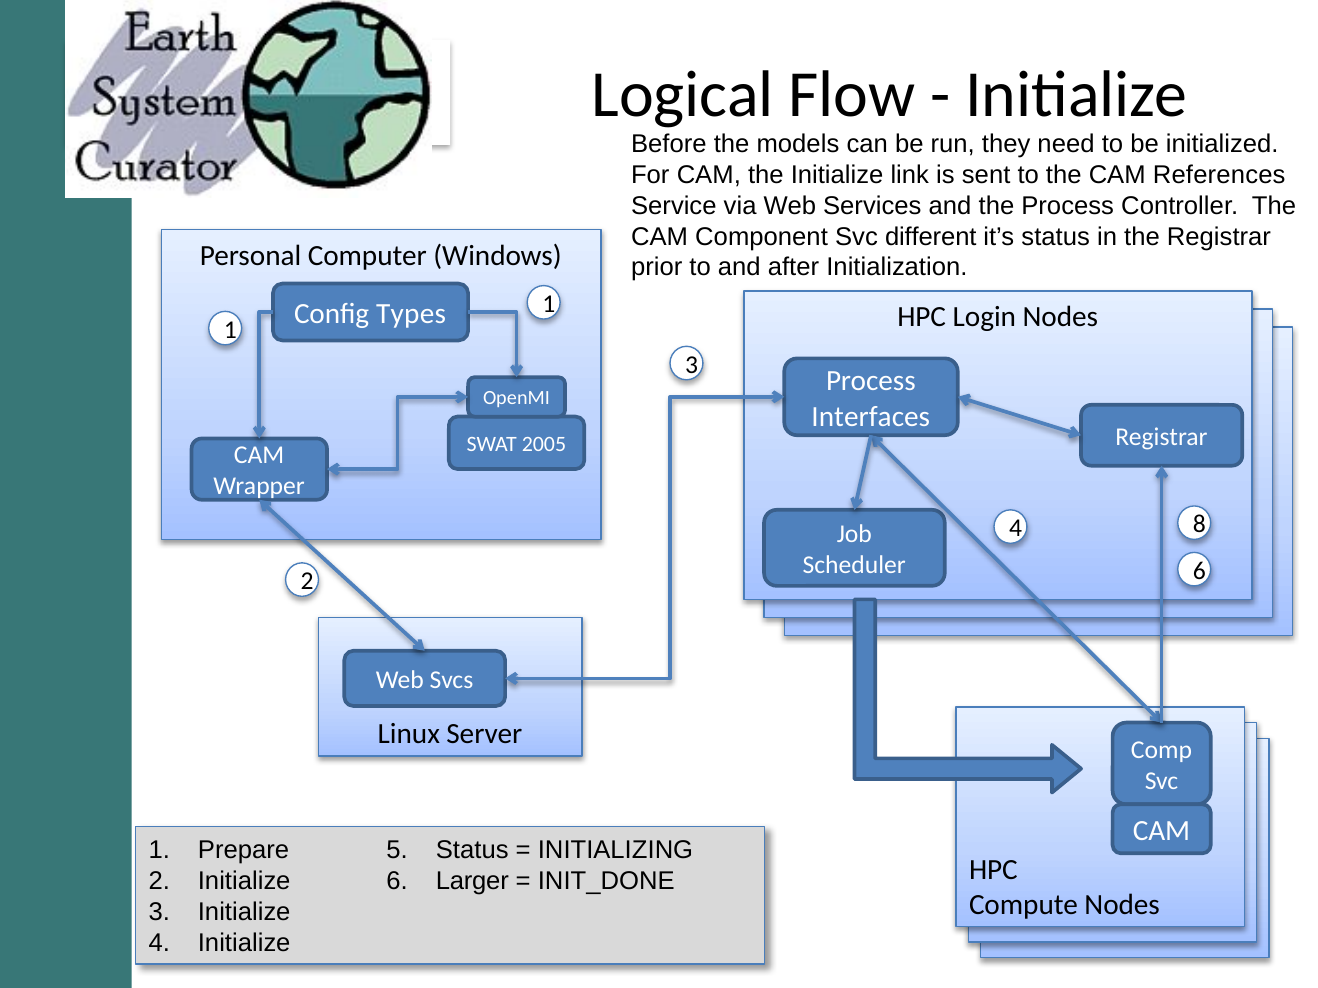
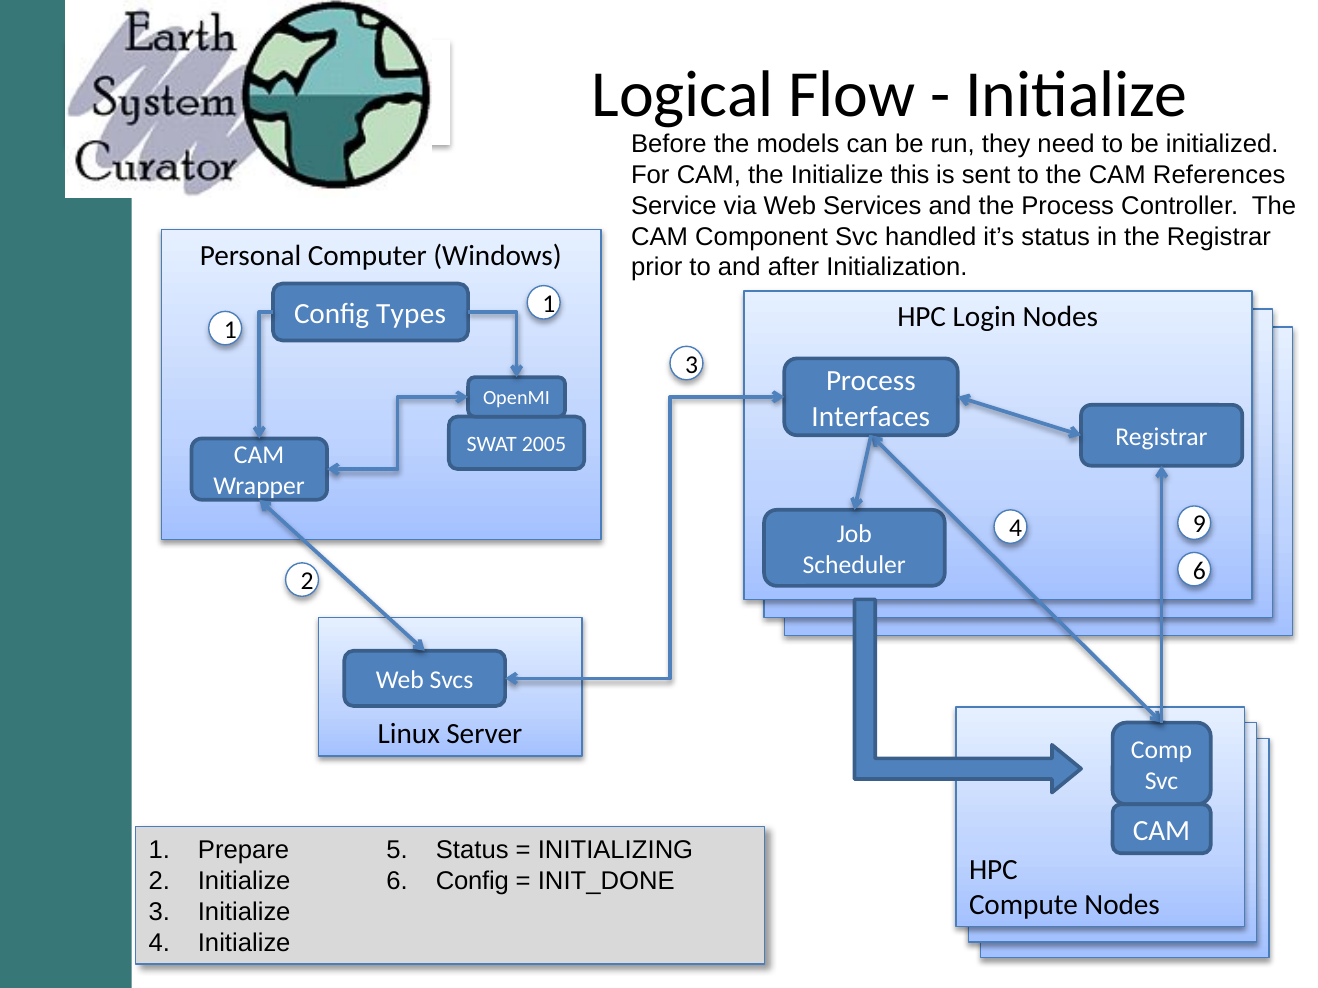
link: link -> this
different: different -> handled
8: 8 -> 9
6 Larger: Larger -> Config
